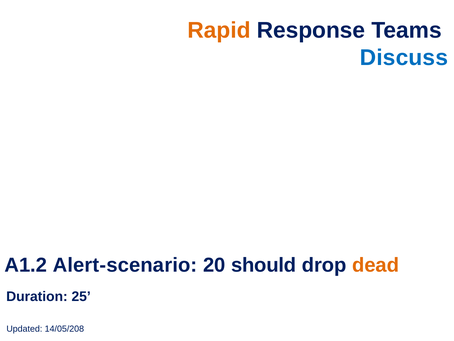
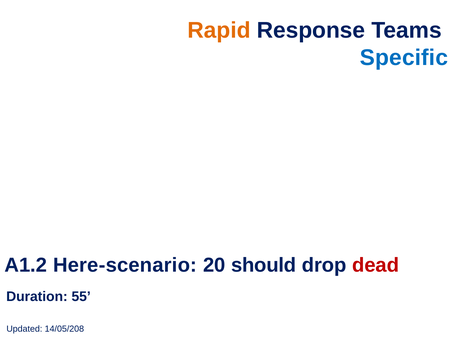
Discuss: Discuss -> Specific
Alert-scenario: Alert-scenario -> Here-scenario
dead colour: orange -> red
25: 25 -> 55
